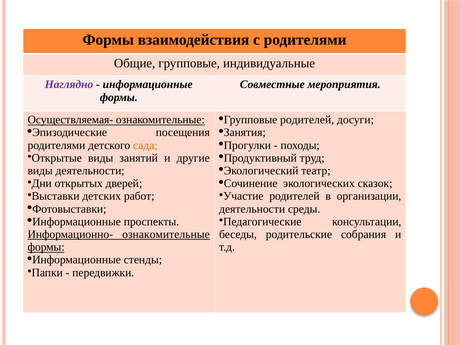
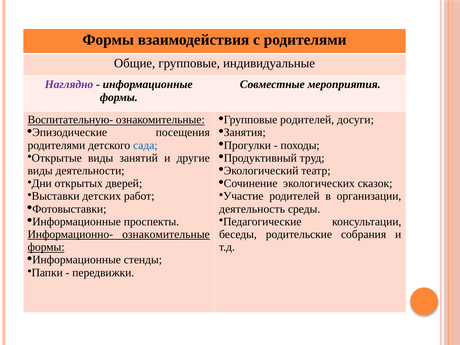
Осуществляемая-: Осуществляемая- -> Воспитательную-
сада colour: orange -> blue
деятельности at (252, 209): деятельности -> деятельность
